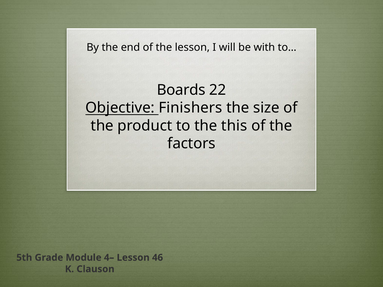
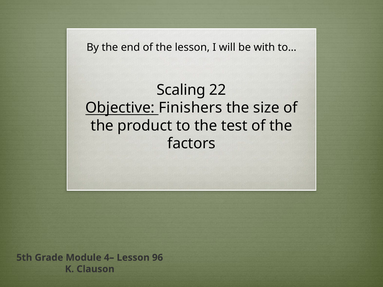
Boards: Boards -> Scaling
this: this -> test
46: 46 -> 96
